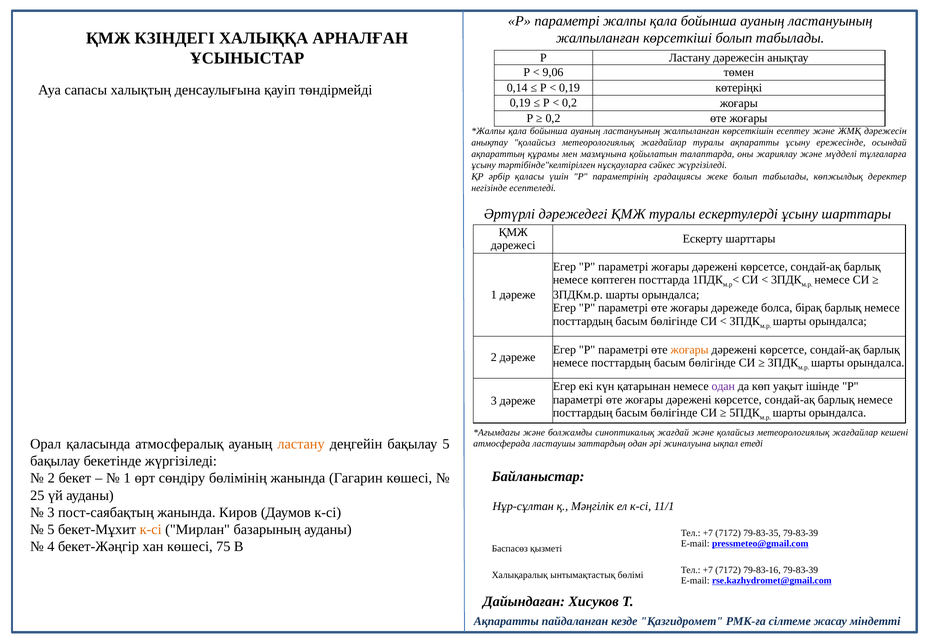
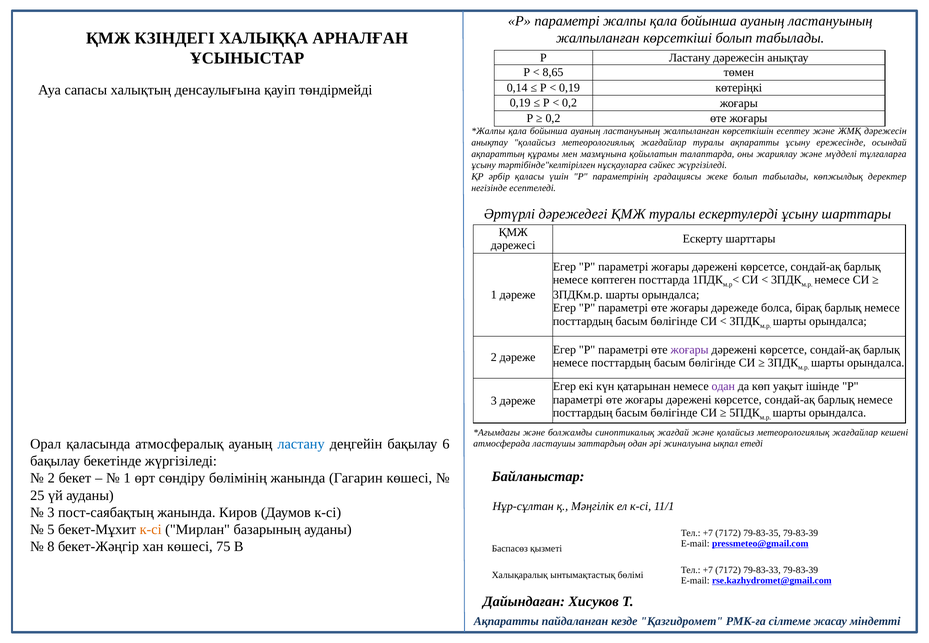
9,06: 9,06 -> 8,65
жоғары at (690, 350) colour: orange -> purple
ластану at (301, 444) colour: orange -> blue
бақылау 5: 5 -> 6
4: 4 -> 8
79-83-16: 79-83-16 -> 79-83-33
